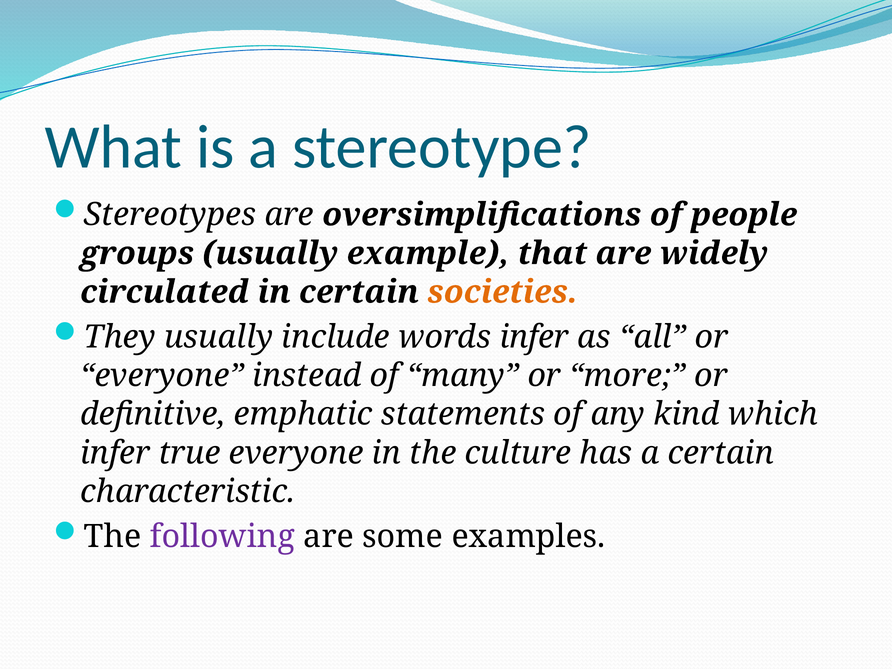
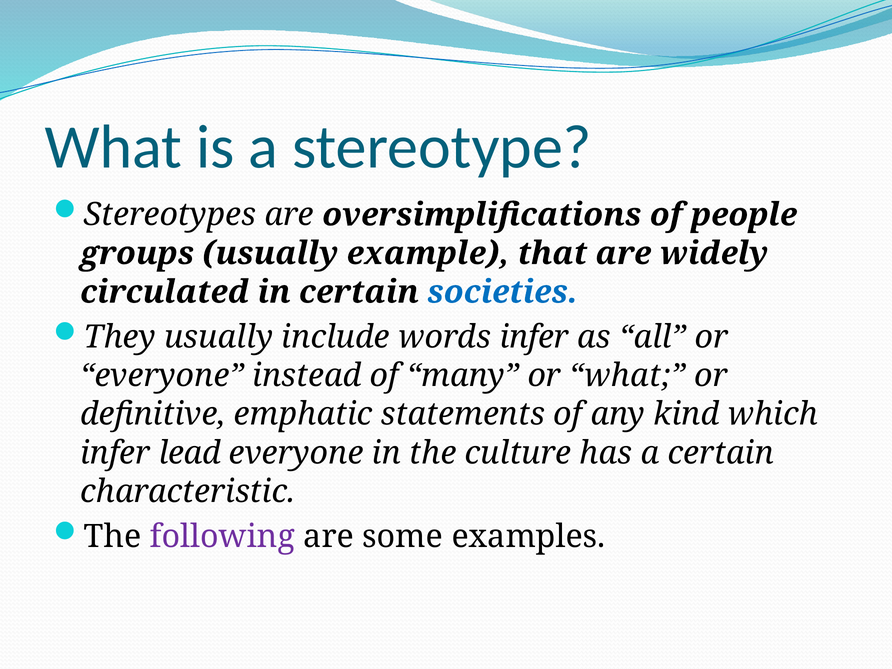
societies colour: orange -> blue
or more: more -> what
true: true -> lead
